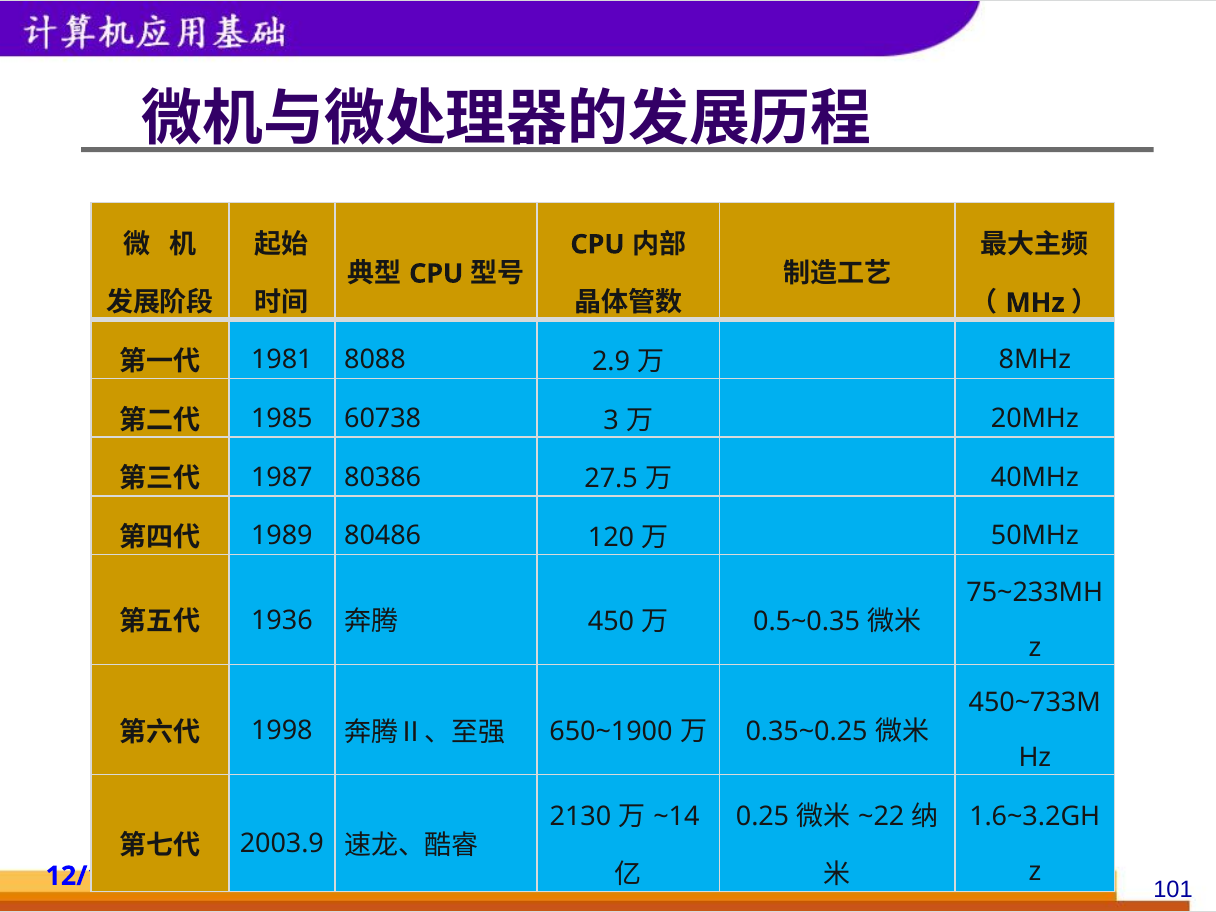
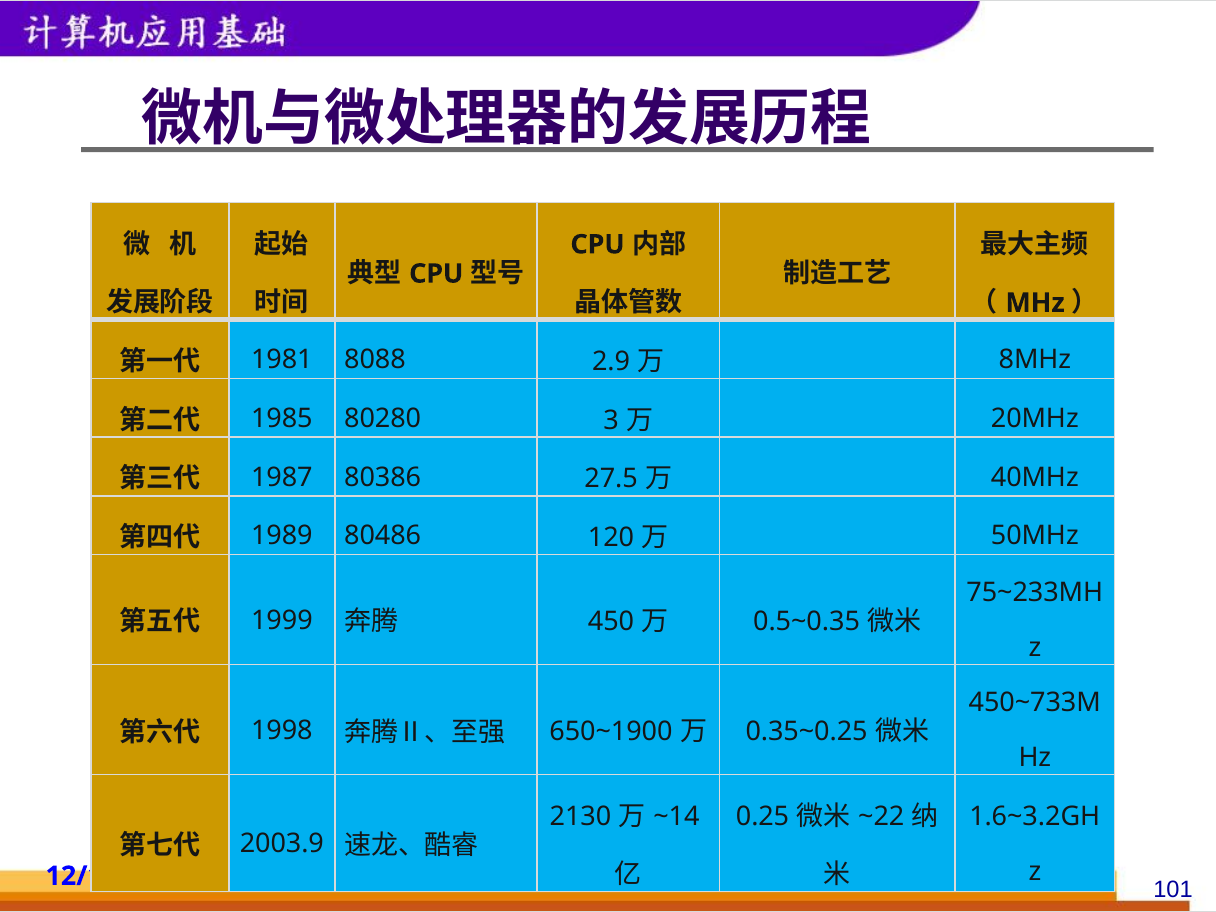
60738: 60738 -> 80280
1936: 1936 -> 1999
